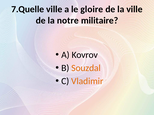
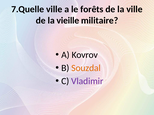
gloire: gloire -> forêts
notre: notre -> vieille
Vladimir colour: orange -> purple
